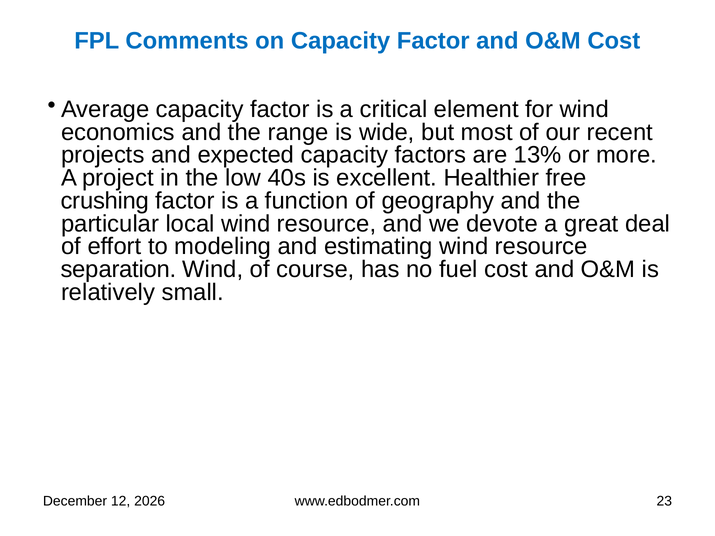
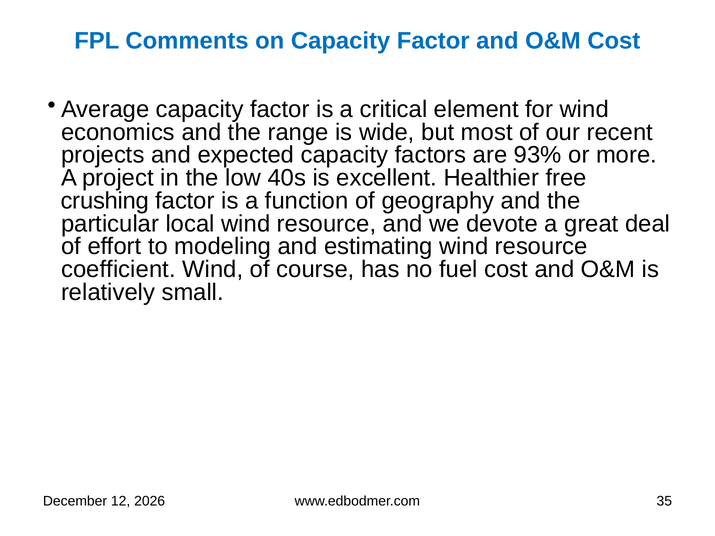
13%: 13% -> 93%
separation: separation -> coefficient
23: 23 -> 35
